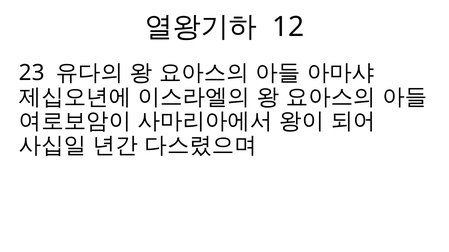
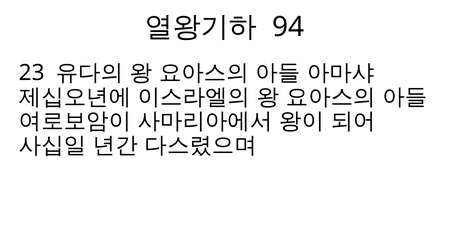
12: 12 -> 94
